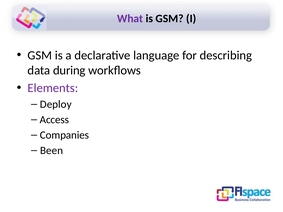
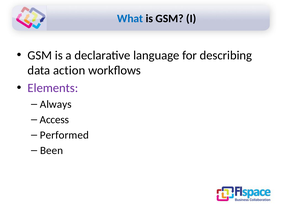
What colour: purple -> blue
during: during -> action
Deploy: Deploy -> Always
Companies: Companies -> Performed
